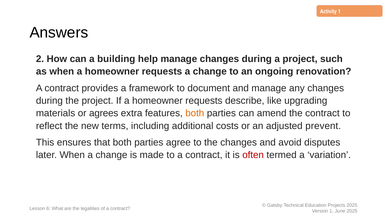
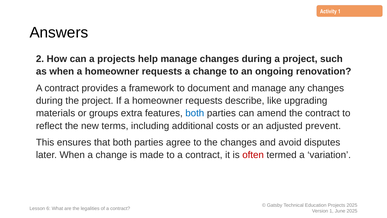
a building: building -> projects
agrees: agrees -> groups
both at (195, 113) colour: orange -> blue
